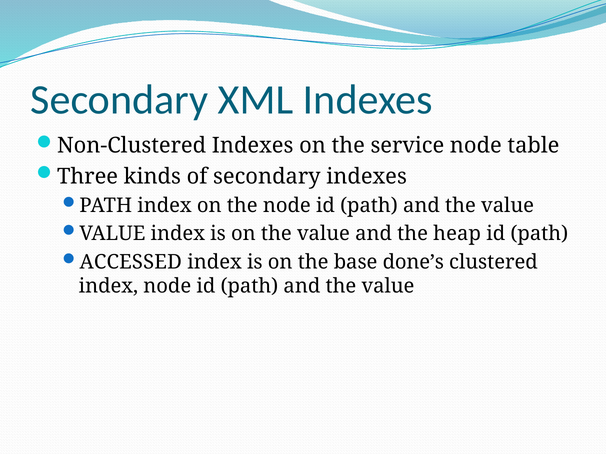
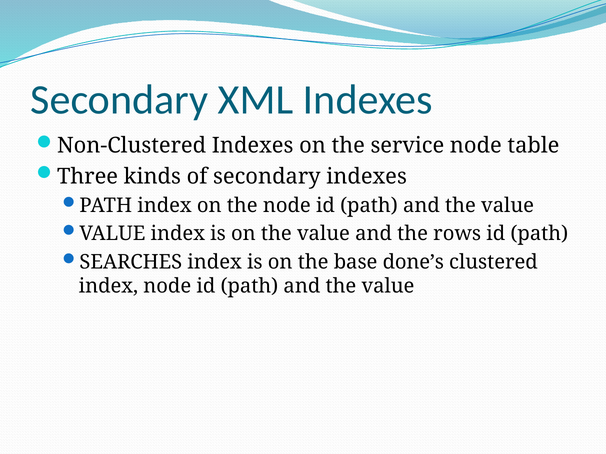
heap: heap -> rows
ACCESSED: ACCESSED -> SEARCHES
